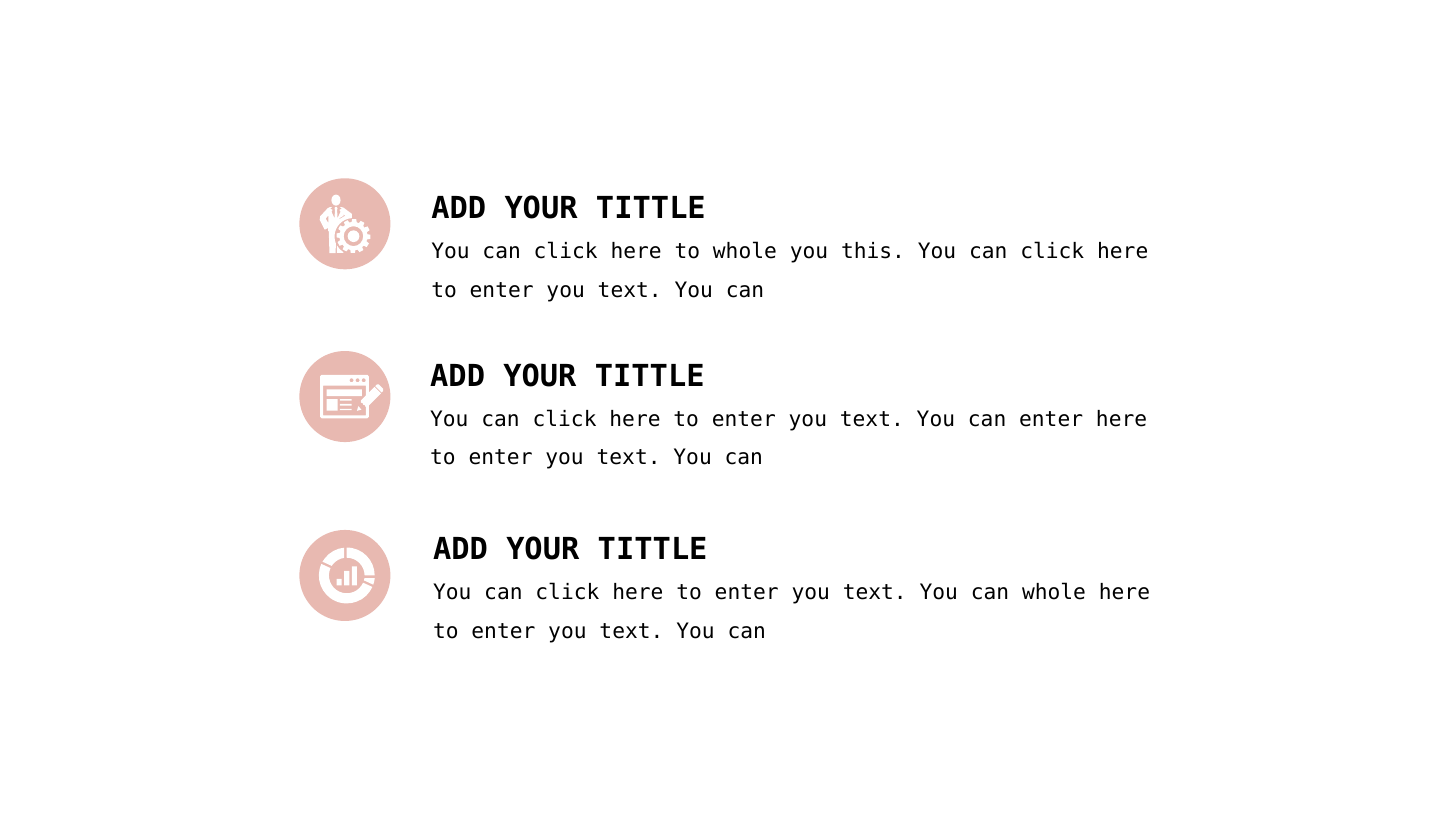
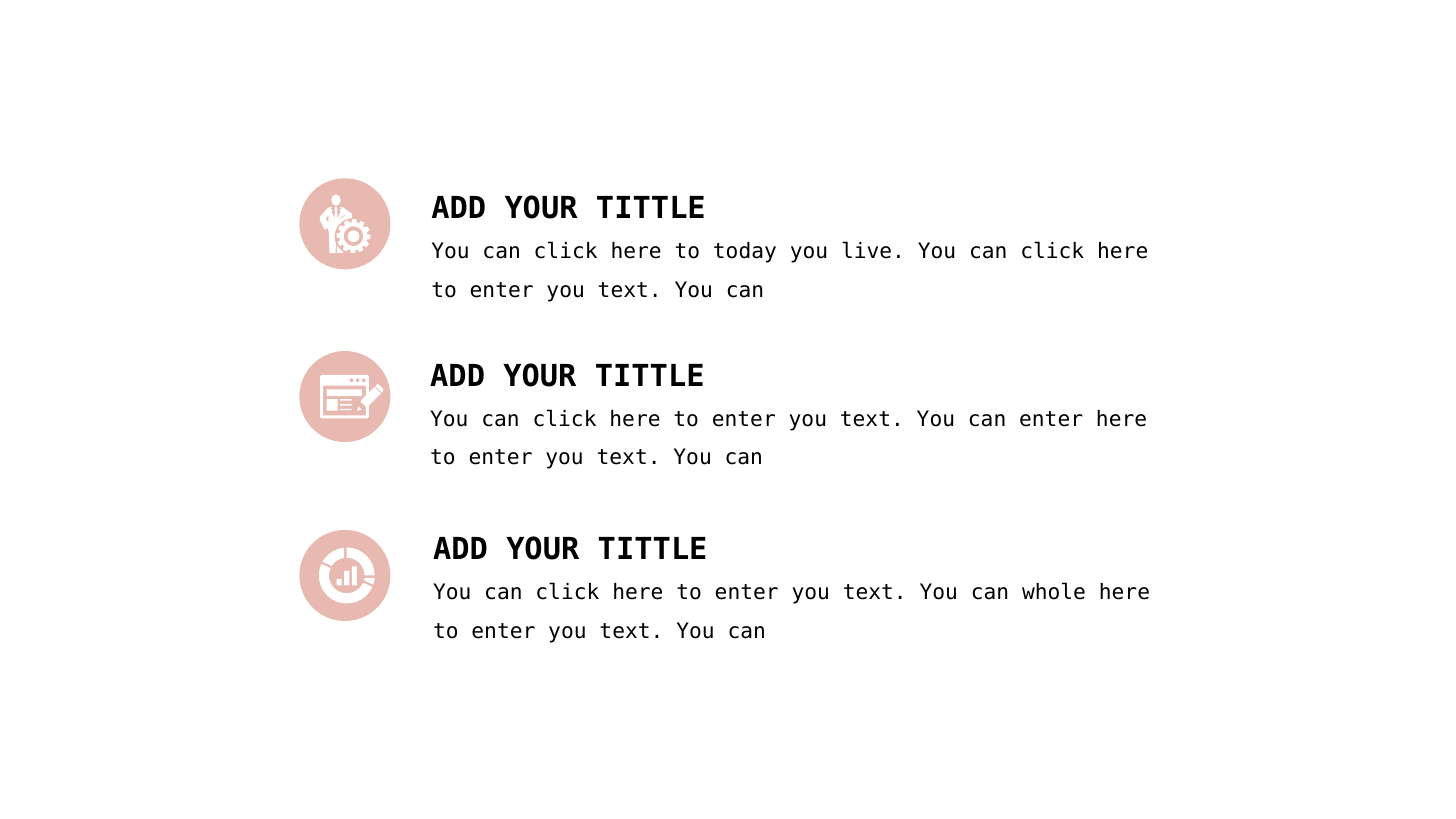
to whole: whole -> today
this: this -> live
